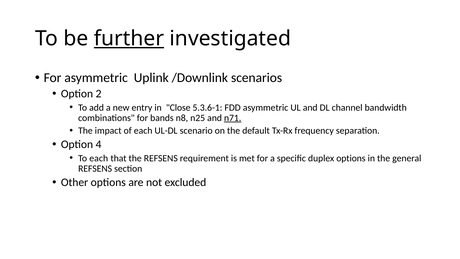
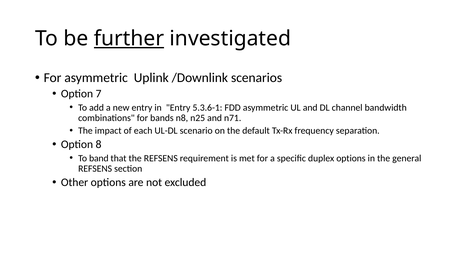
2: 2 -> 7
in Close: Close -> Entry
n71 underline: present -> none
4: 4 -> 8
To each: each -> band
